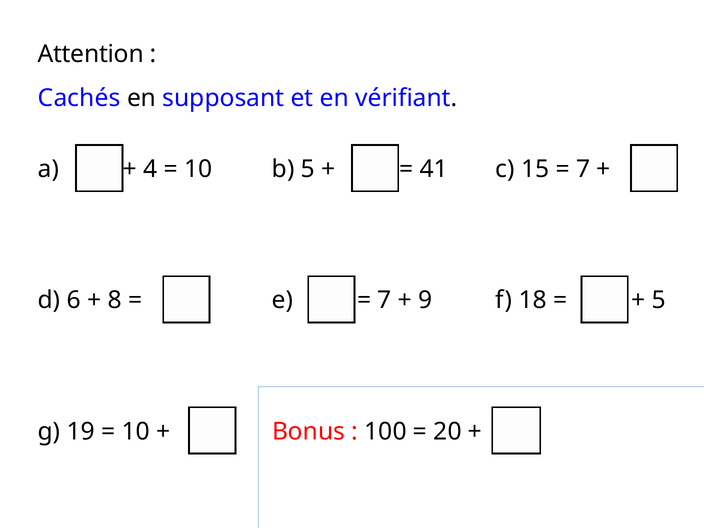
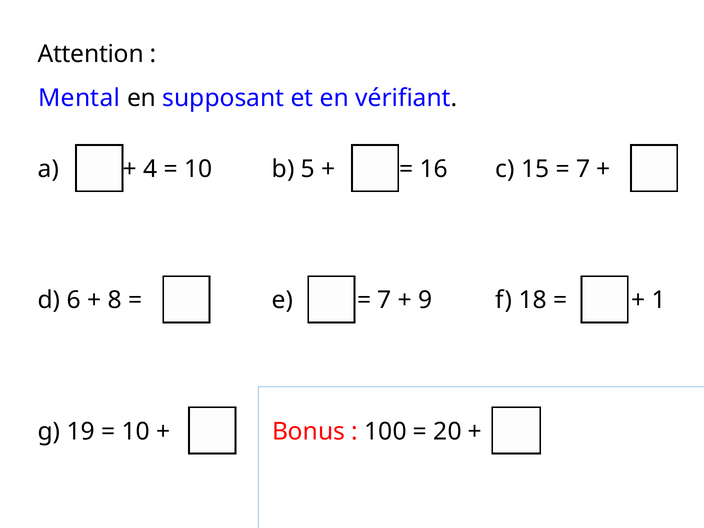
Cachés: Cachés -> Mental
41: 41 -> 16
5 at (659, 300): 5 -> 1
